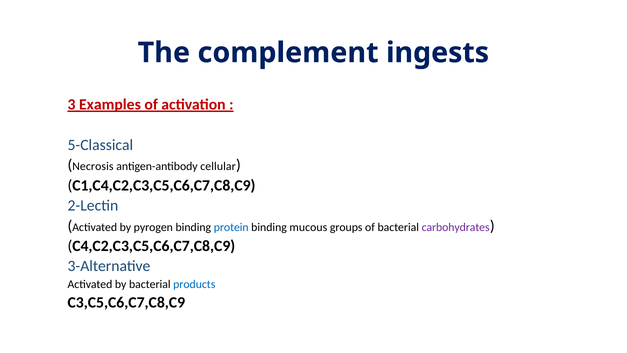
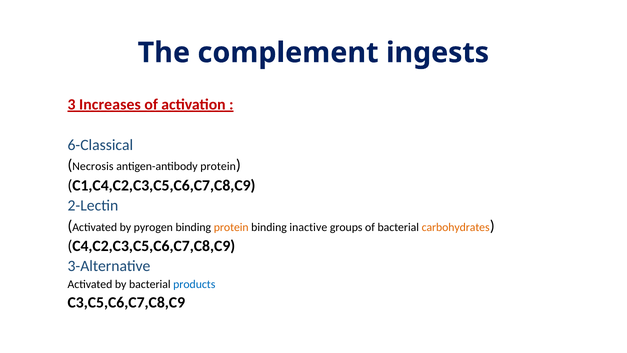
Examples: Examples -> Increases
5-Classical: 5-Classical -> 6-Classical
antigen-antibody cellular: cellular -> protein
protein at (231, 227) colour: blue -> orange
mucous: mucous -> inactive
carbohydrates colour: purple -> orange
